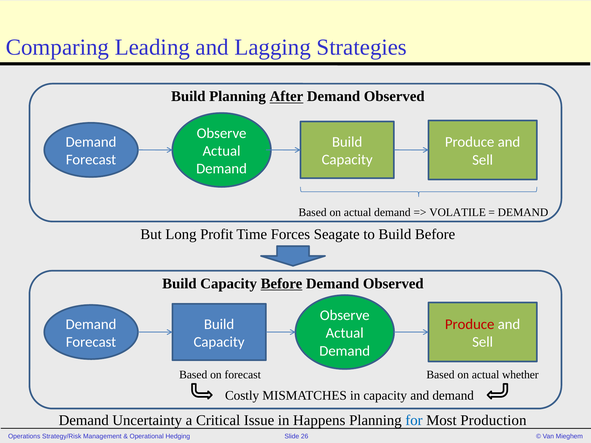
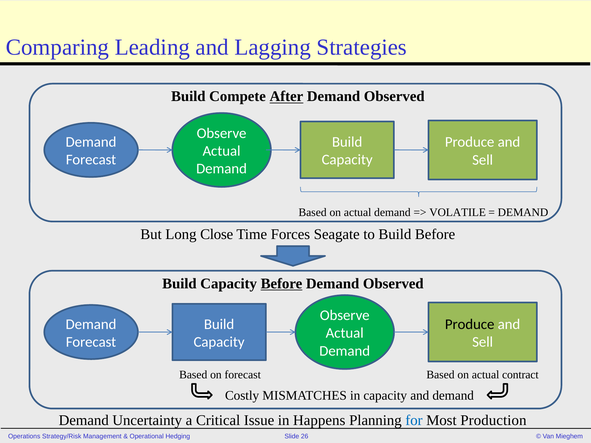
Build Planning: Planning -> Compete
Profit: Profit -> Close
Produce at (470, 324) colour: red -> black
whether: whether -> contract
